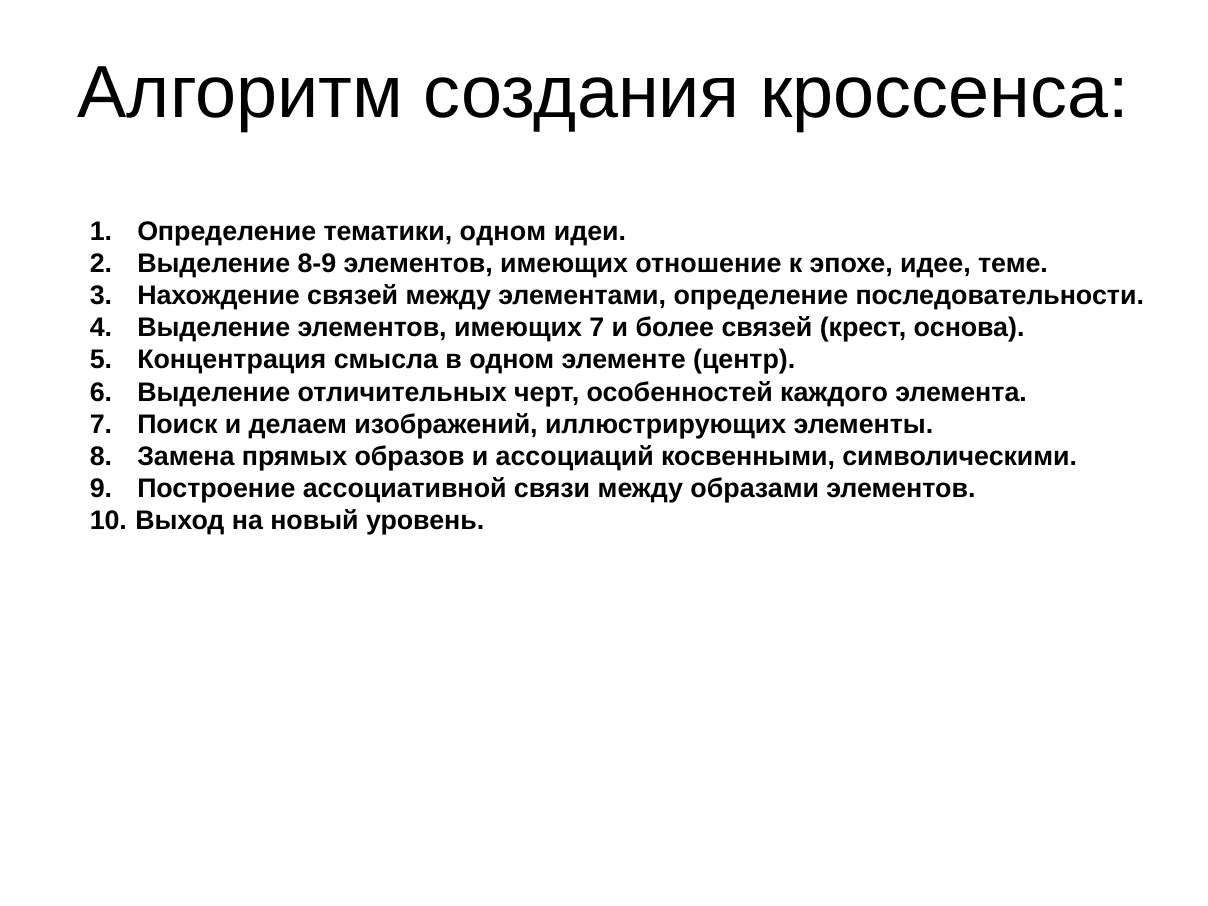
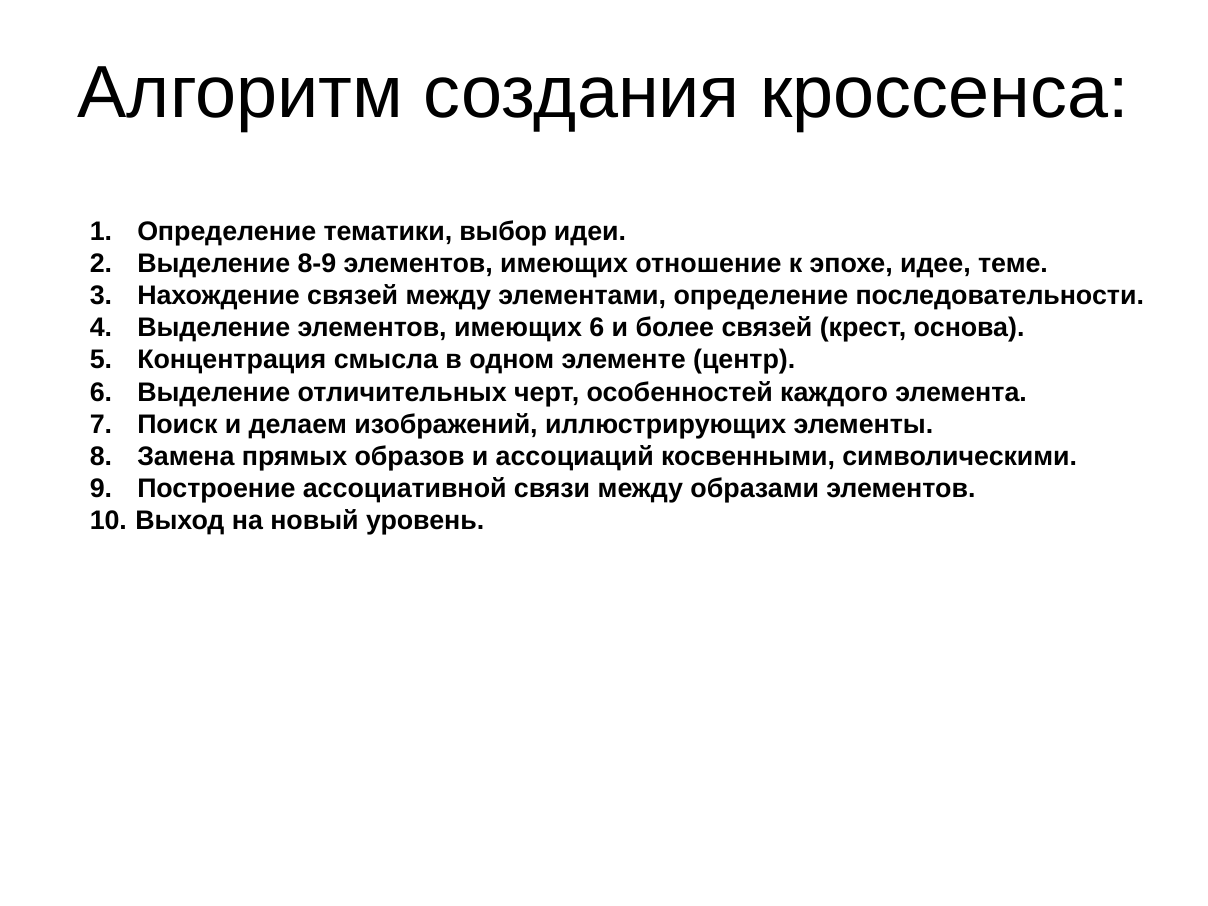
тематики одном: одном -> выбор
имеющих 7: 7 -> 6
